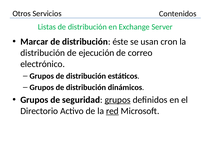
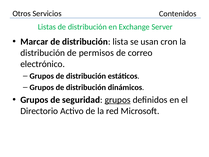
éste: éste -> lista
ejecución: ejecución -> permisos
red underline: present -> none
